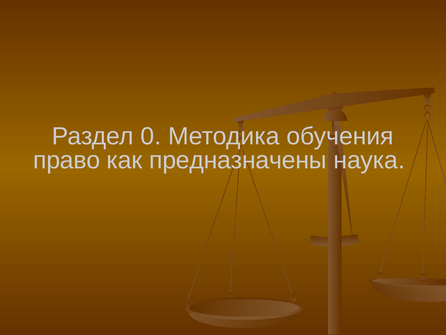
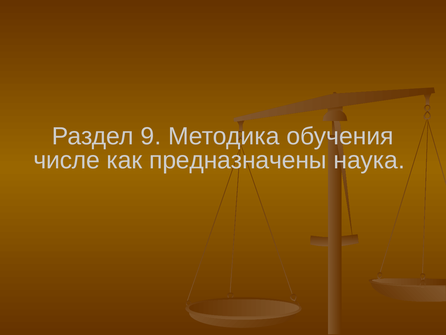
0: 0 -> 9
право: право -> числе
